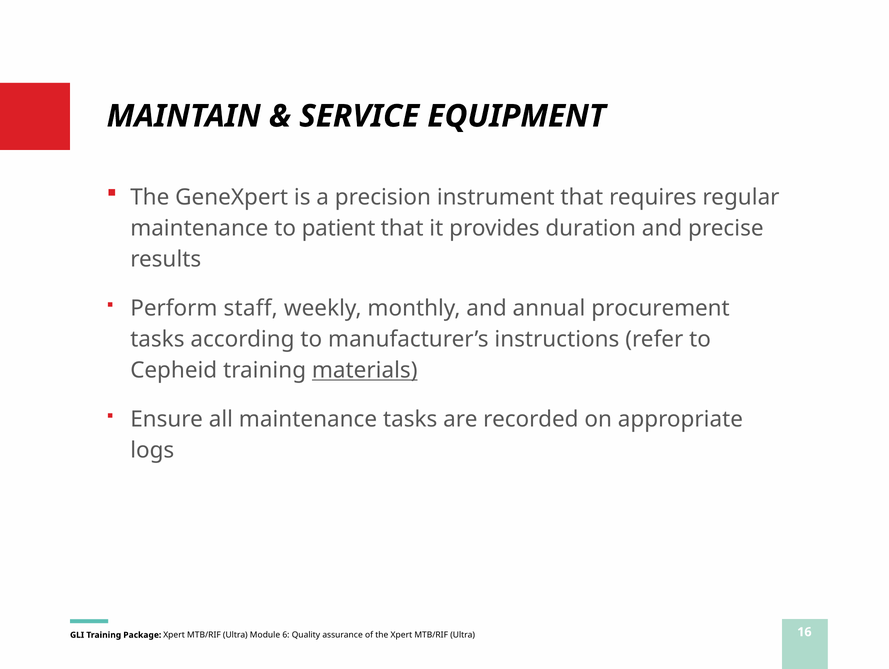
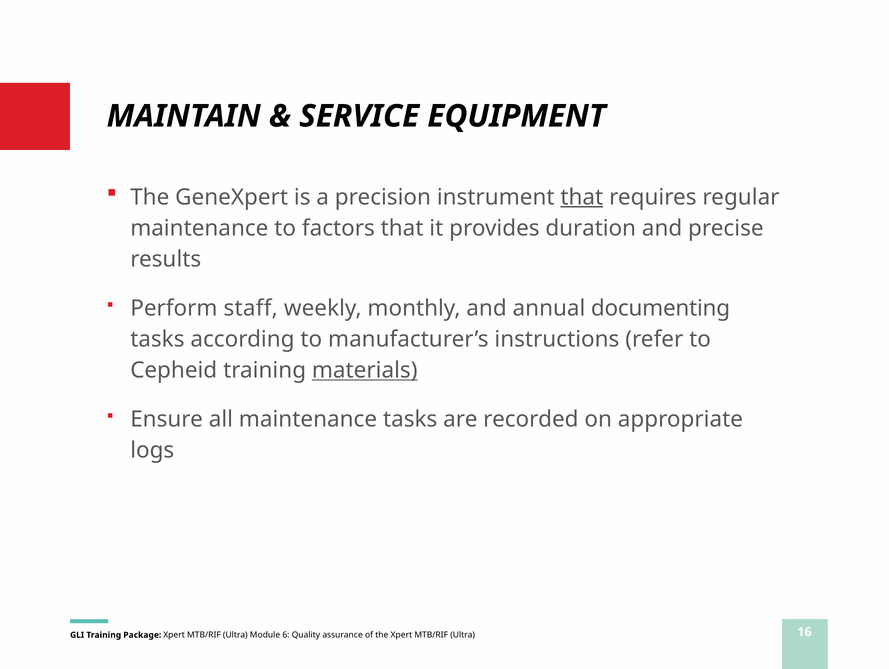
that at (582, 197) underline: none -> present
patient: patient -> factors
procurement: procurement -> documenting
